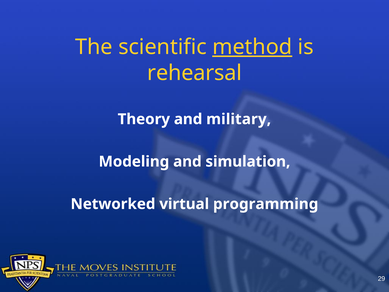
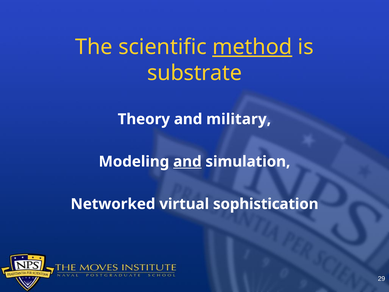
rehearsal: rehearsal -> substrate
and at (187, 161) underline: none -> present
programming: programming -> sophistication
